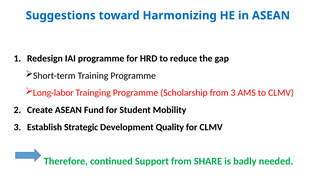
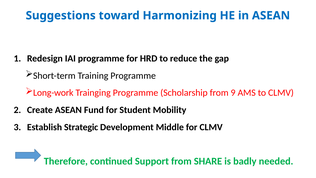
Long-labor: Long-labor -> Long-work
from 3: 3 -> 9
Quality: Quality -> Middle
